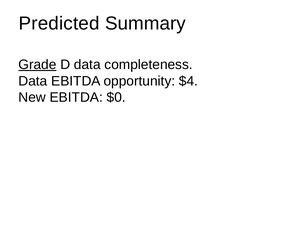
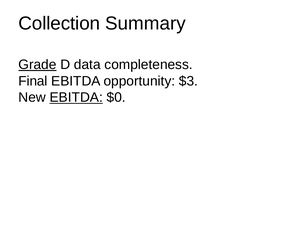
Predicted: Predicted -> Collection
Data at (33, 81): Data -> Final
$4: $4 -> $3
EBITDA at (76, 97) underline: none -> present
